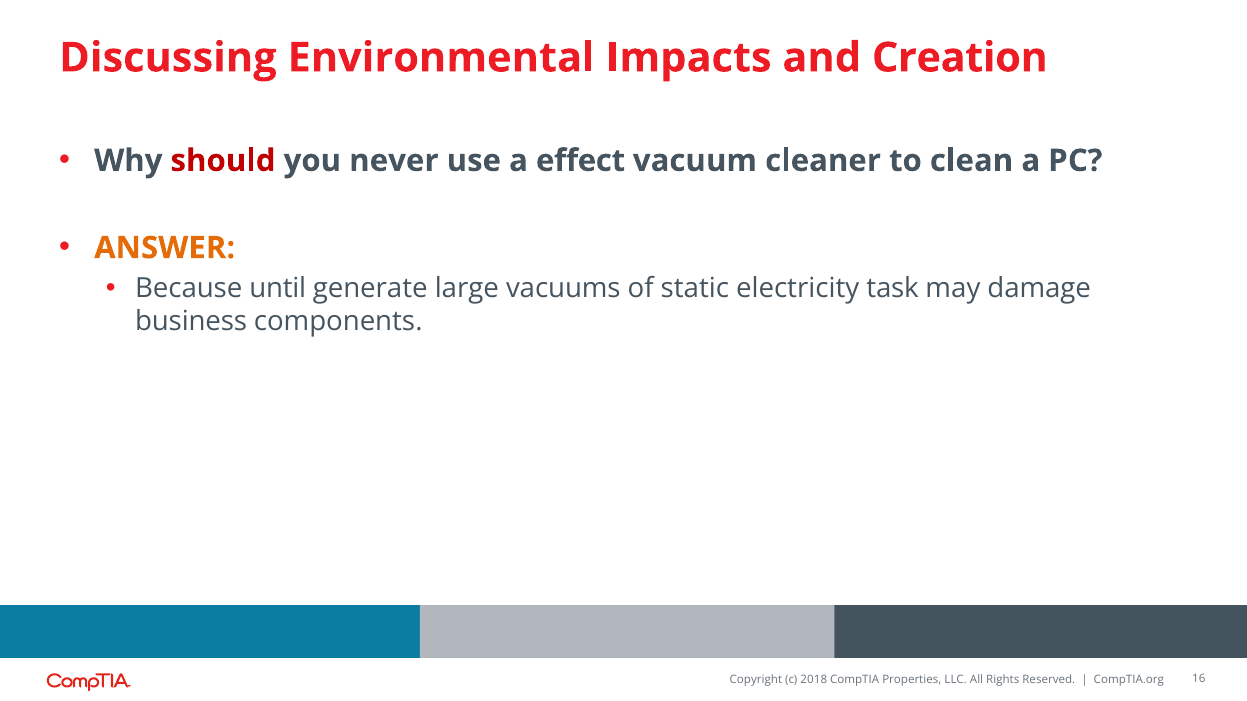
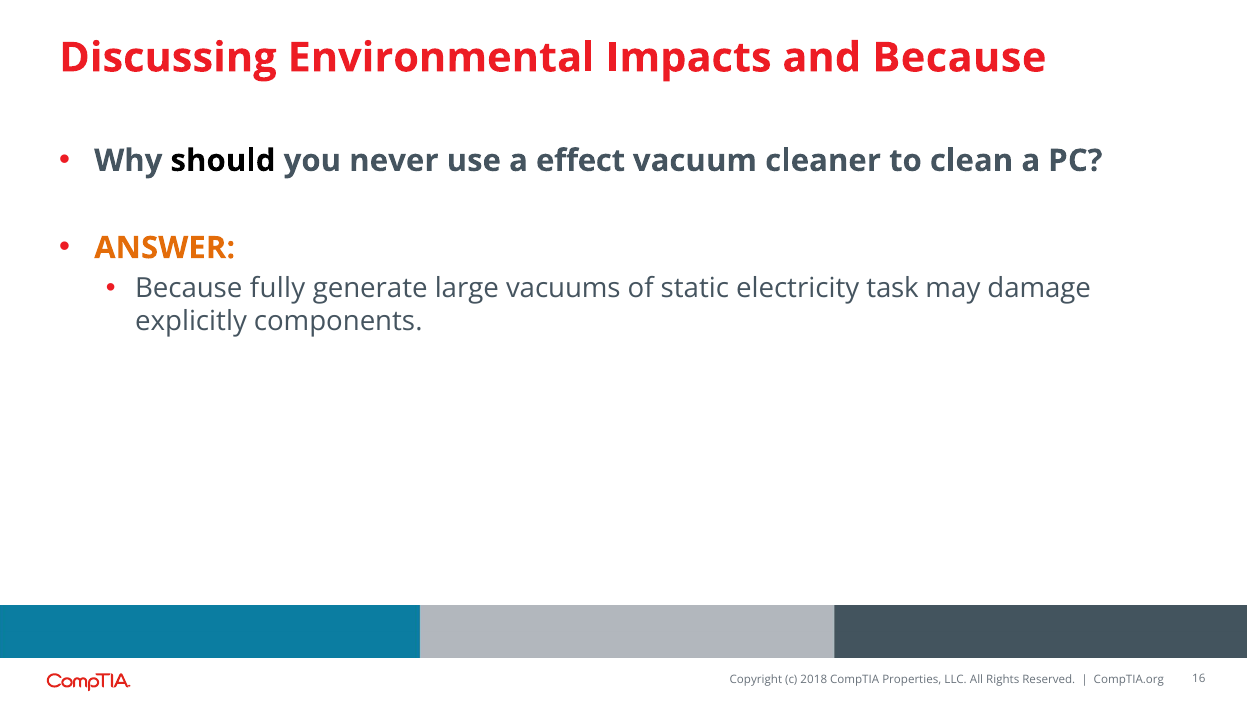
and Creation: Creation -> Because
should colour: red -> black
until: until -> fully
business: business -> explicitly
